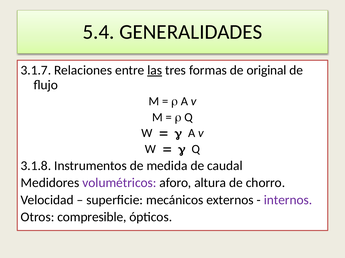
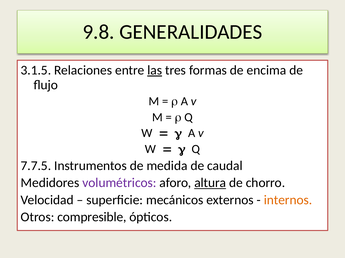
5.4: 5.4 -> 9.8
3.1.7: 3.1.7 -> 3.1.5
original: original -> encima
3.1.8: 3.1.8 -> 7.7.5
altura underline: none -> present
internos colour: purple -> orange
